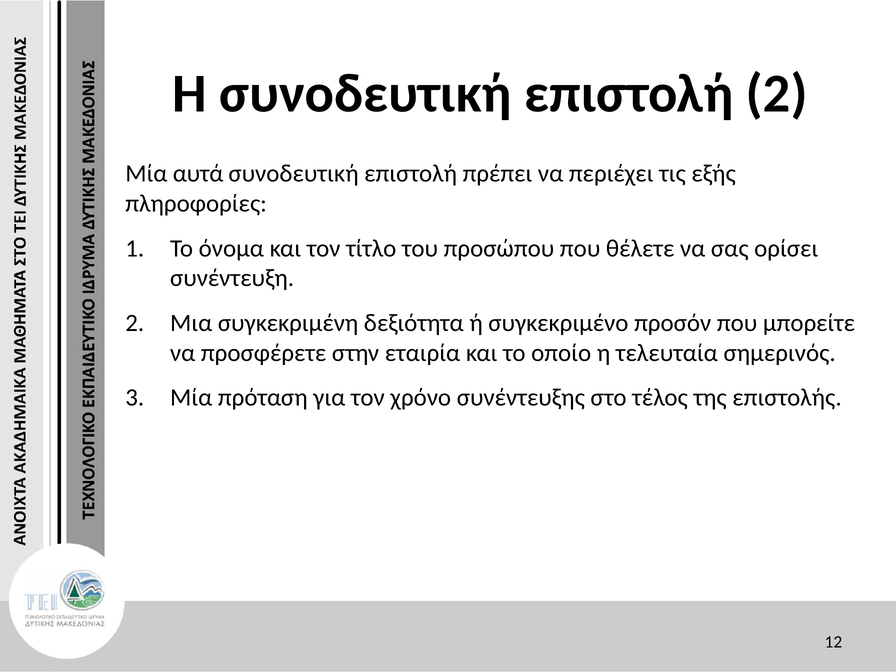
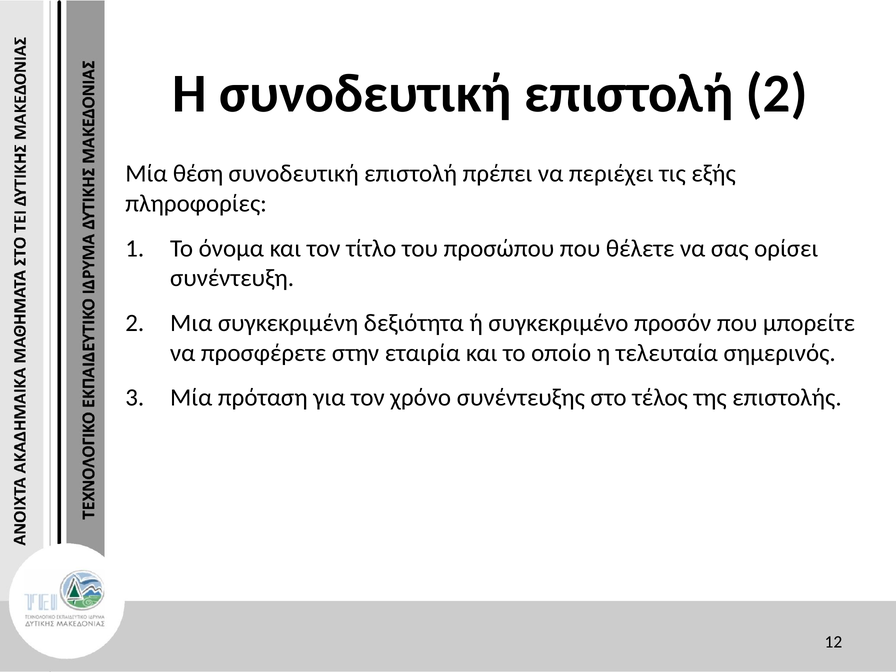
αυτά: αυτά -> θέση
